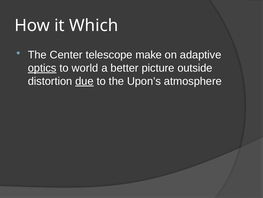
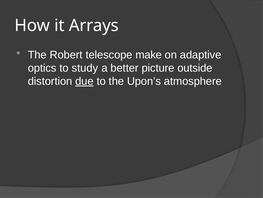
Which: Which -> Arrays
Center: Center -> Robert
optics underline: present -> none
world: world -> study
